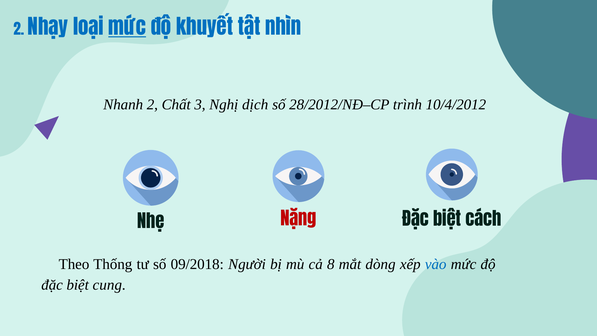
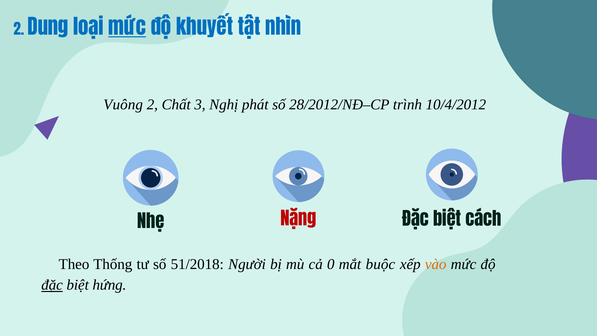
Nhạy: Nhạy -> Dung
Nhanh: Nhanh -> Vuông
dịch: dịch -> phát
09/2018: 09/2018 -> 51/2018
8: 8 -> 0
dòng: dòng -> buộc
vào colour: blue -> orange
đặc at (52, 285) underline: none -> present
cung: cung -> hứng
